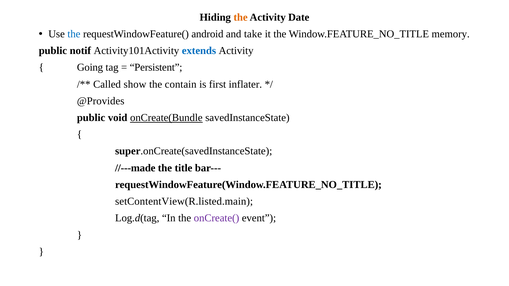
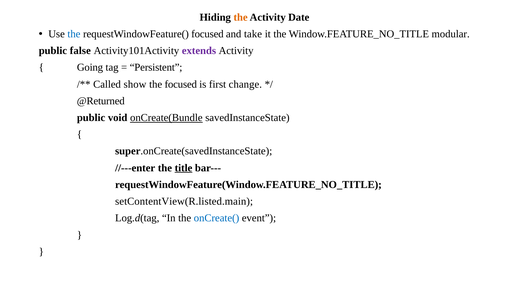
requestWindowFeature( android: android -> focused
memory: memory -> modular
notif: notif -> false
extends colour: blue -> purple
the contain: contain -> focused
inflater: inflater -> change
@Provides: @Provides -> @Returned
//---made: //---made -> //---enter
title underline: none -> present
onCreate( colour: purple -> blue
